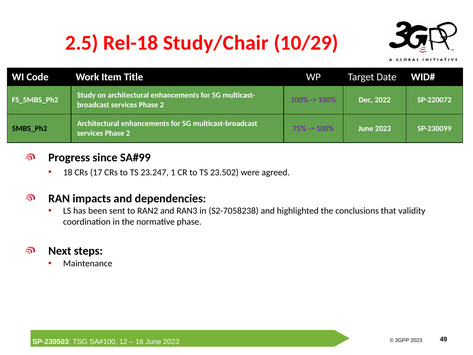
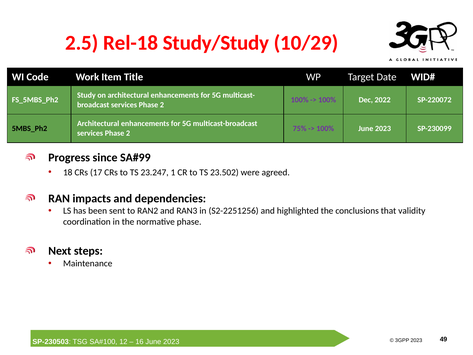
Study/Chair: Study/Chair -> Study/Study
S2-7058238: S2-7058238 -> S2-2251256
